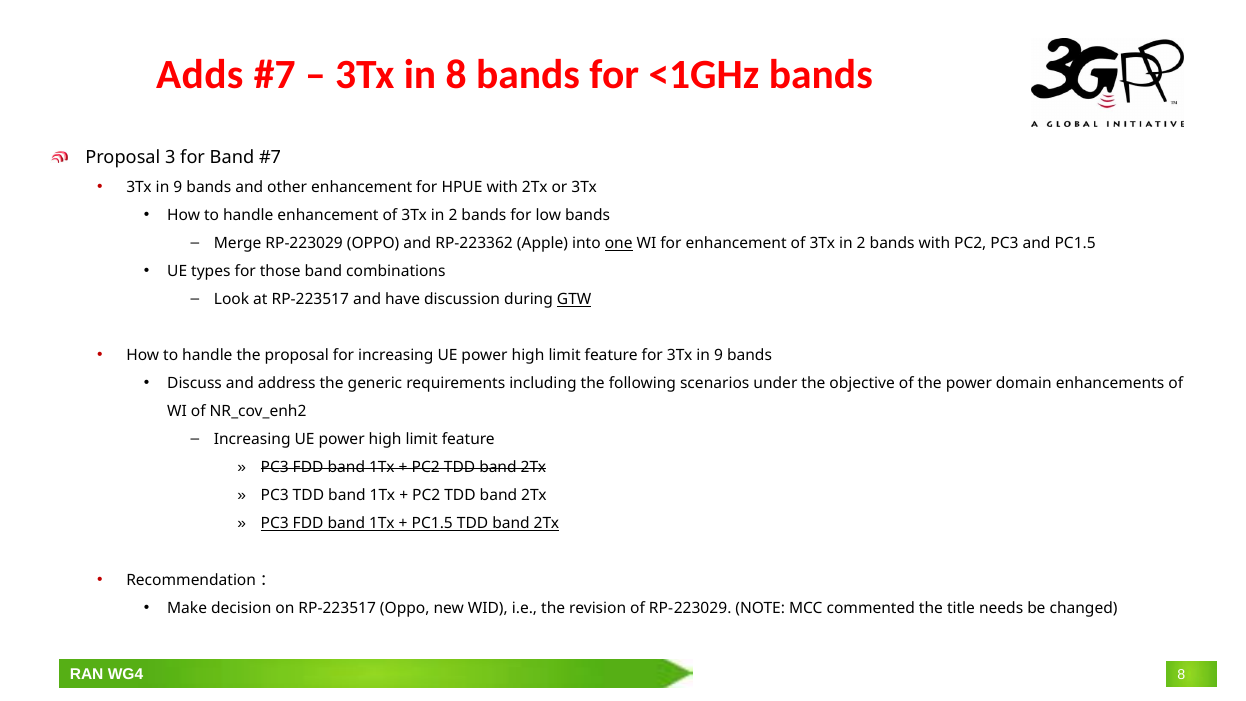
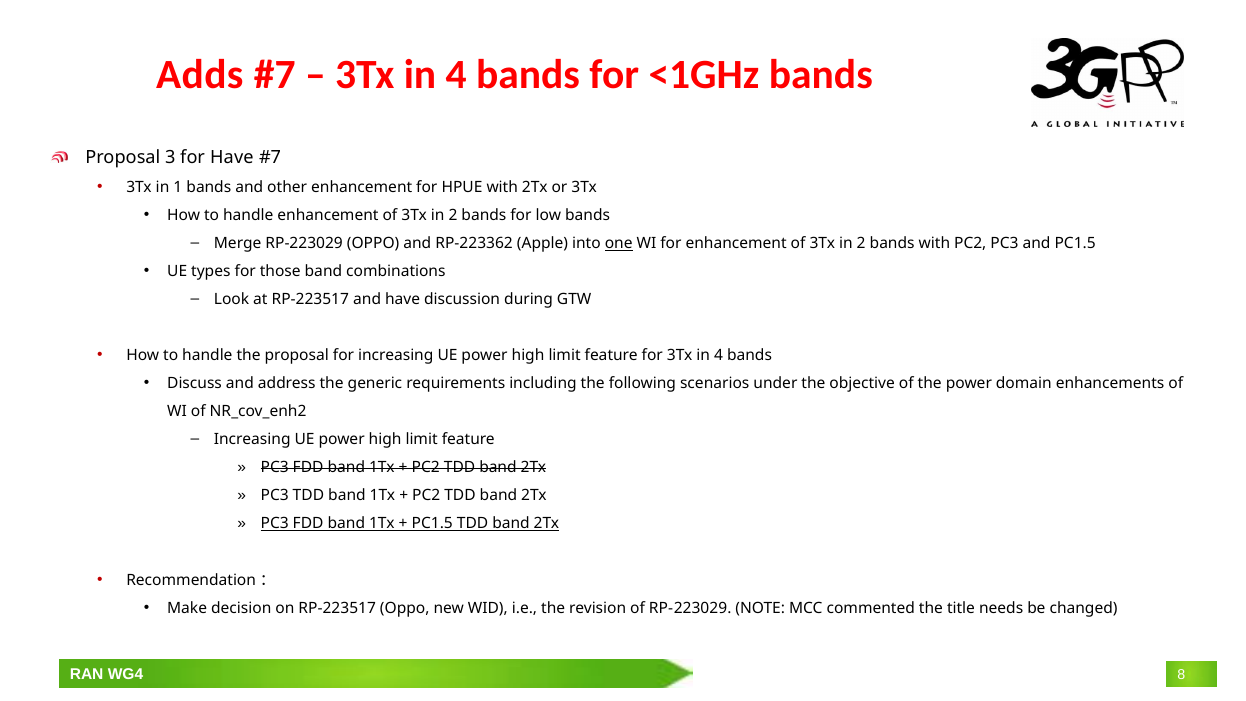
8 at (456, 75): 8 -> 4
for Band: Band -> Have
9 at (178, 187): 9 -> 1
GTW underline: present -> none
for 3Tx in 9: 9 -> 4
